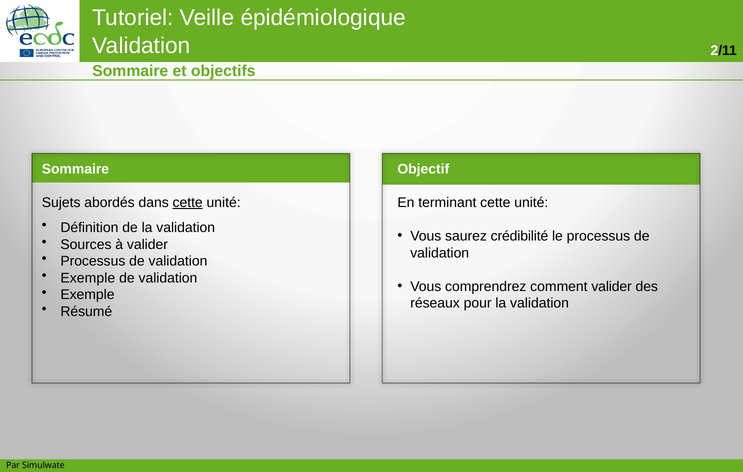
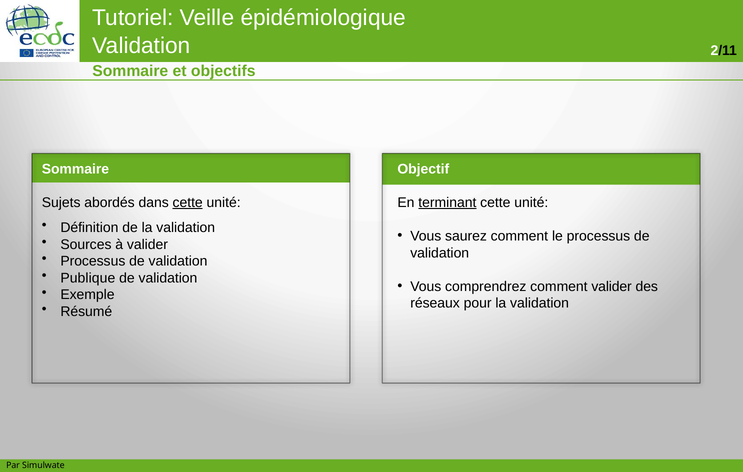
terminant underline: none -> present
saurez crédibilité: crédibilité -> comment
Exemple at (88, 278): Exemple -> Publique
